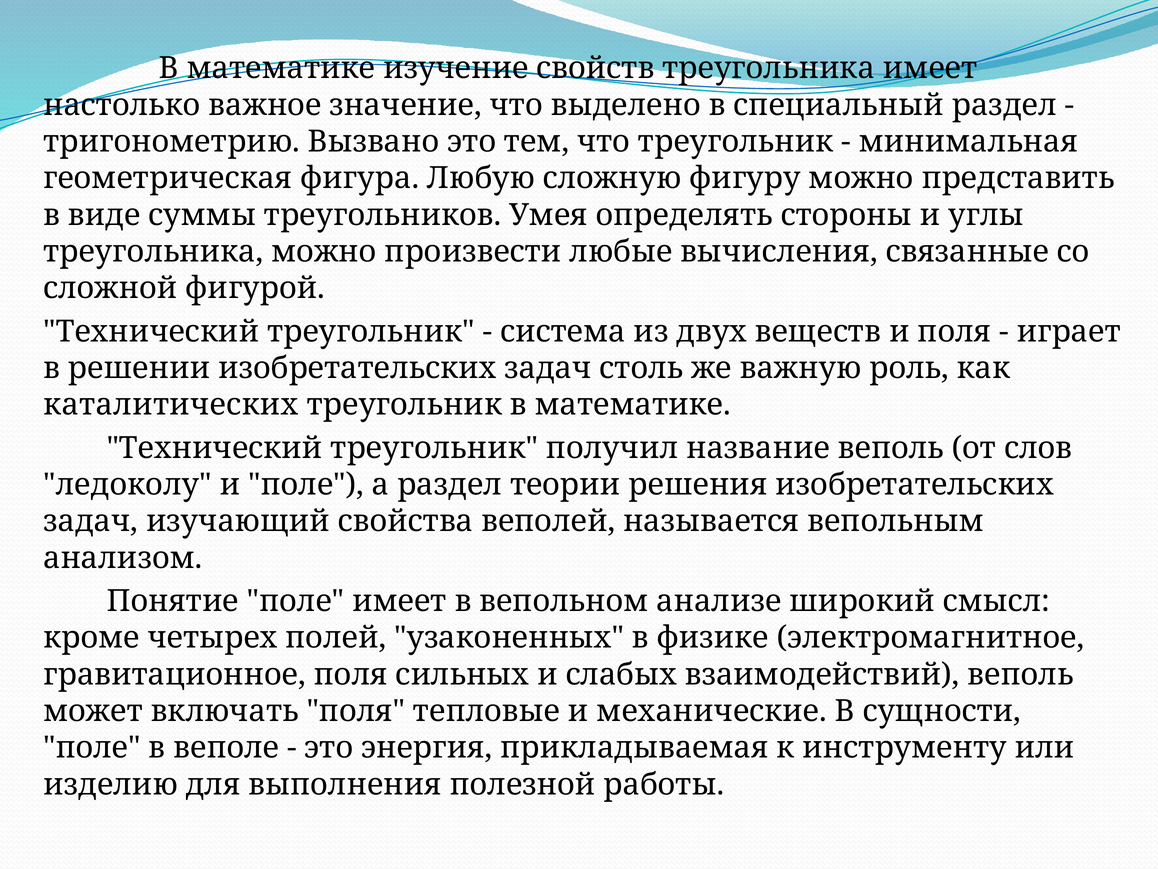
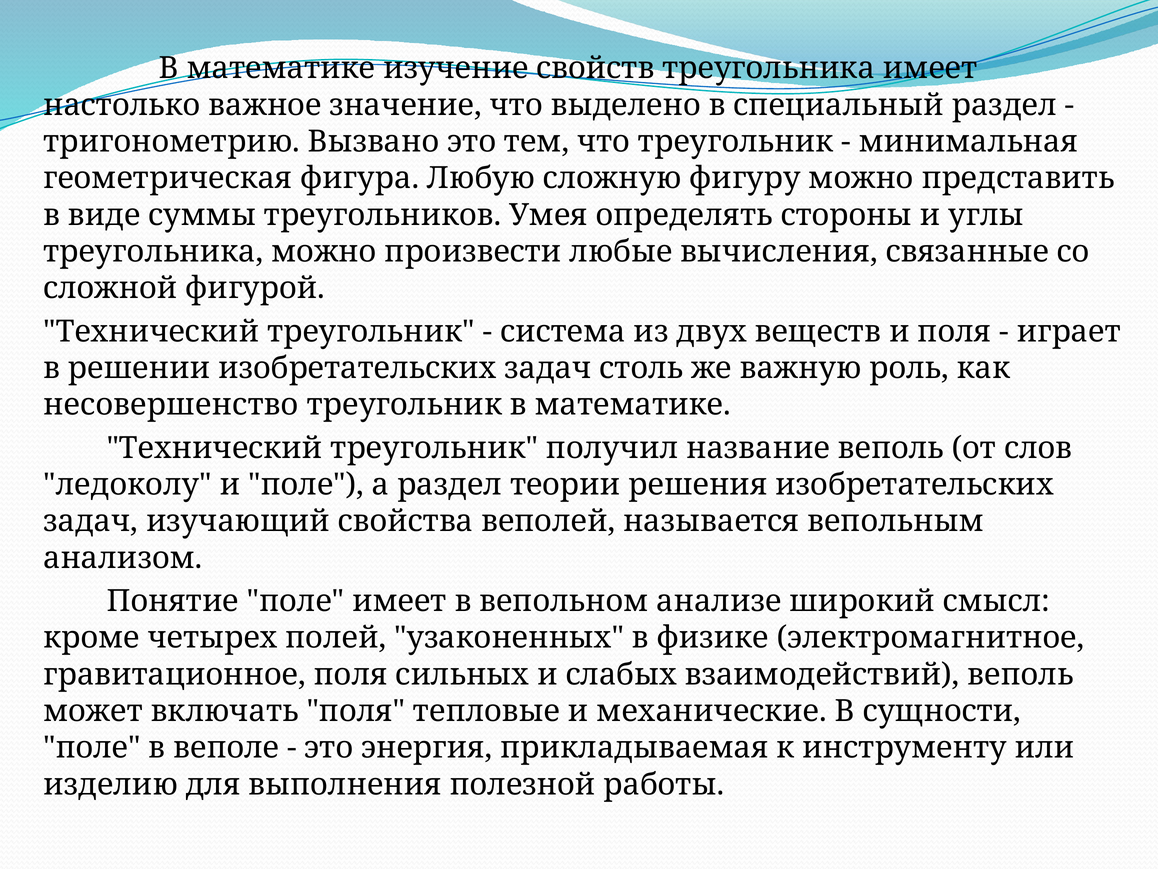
каталитических: каталитических -> несовершенство
